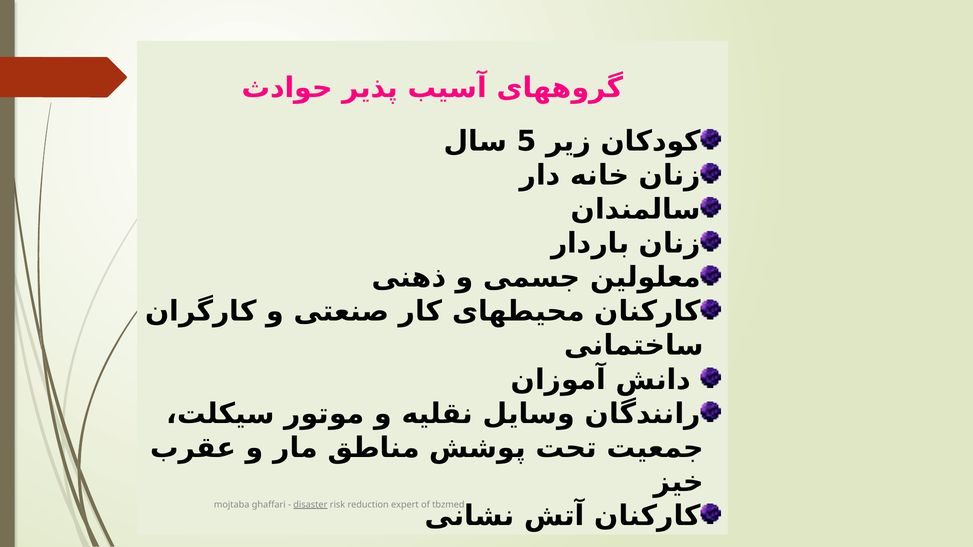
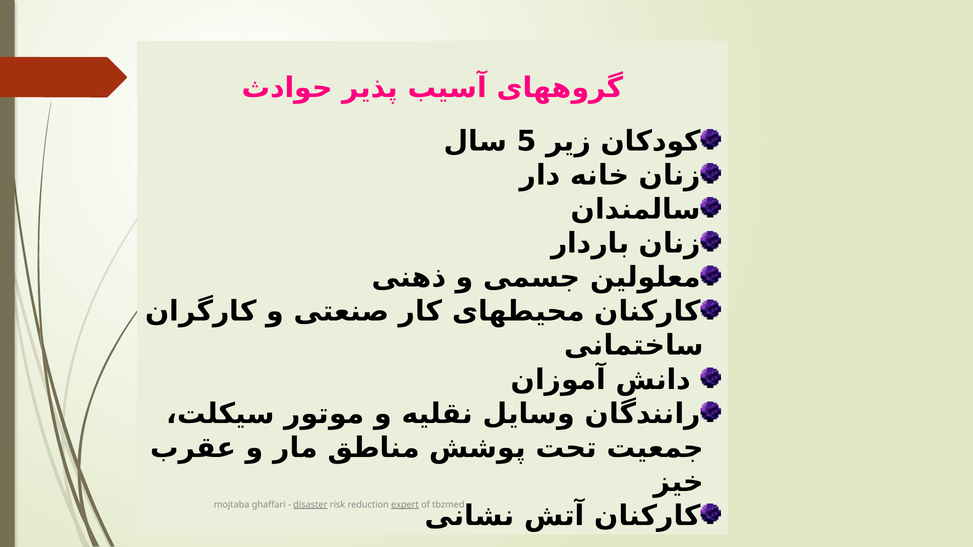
expert underline: none -> present
